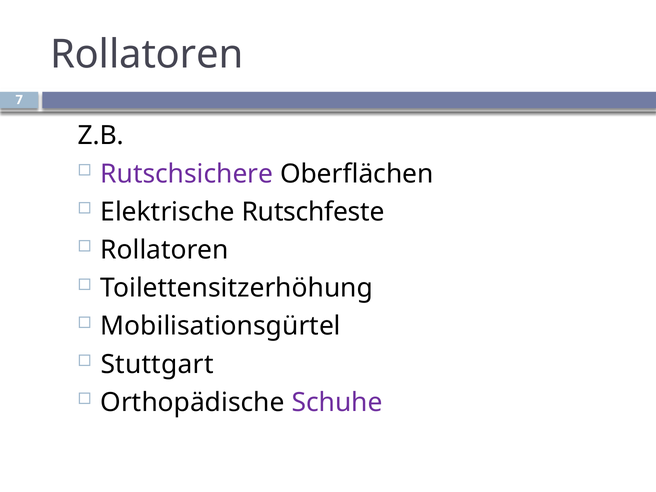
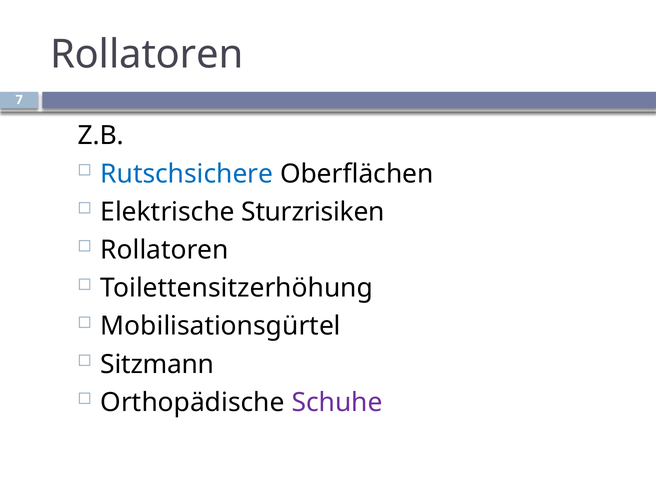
Rutschsichere colour: purple -> blue
Rutschfeste: Rutschfeste -> Sturzrisiken
Stuttgart: Stuttgart -> Sitzmann
